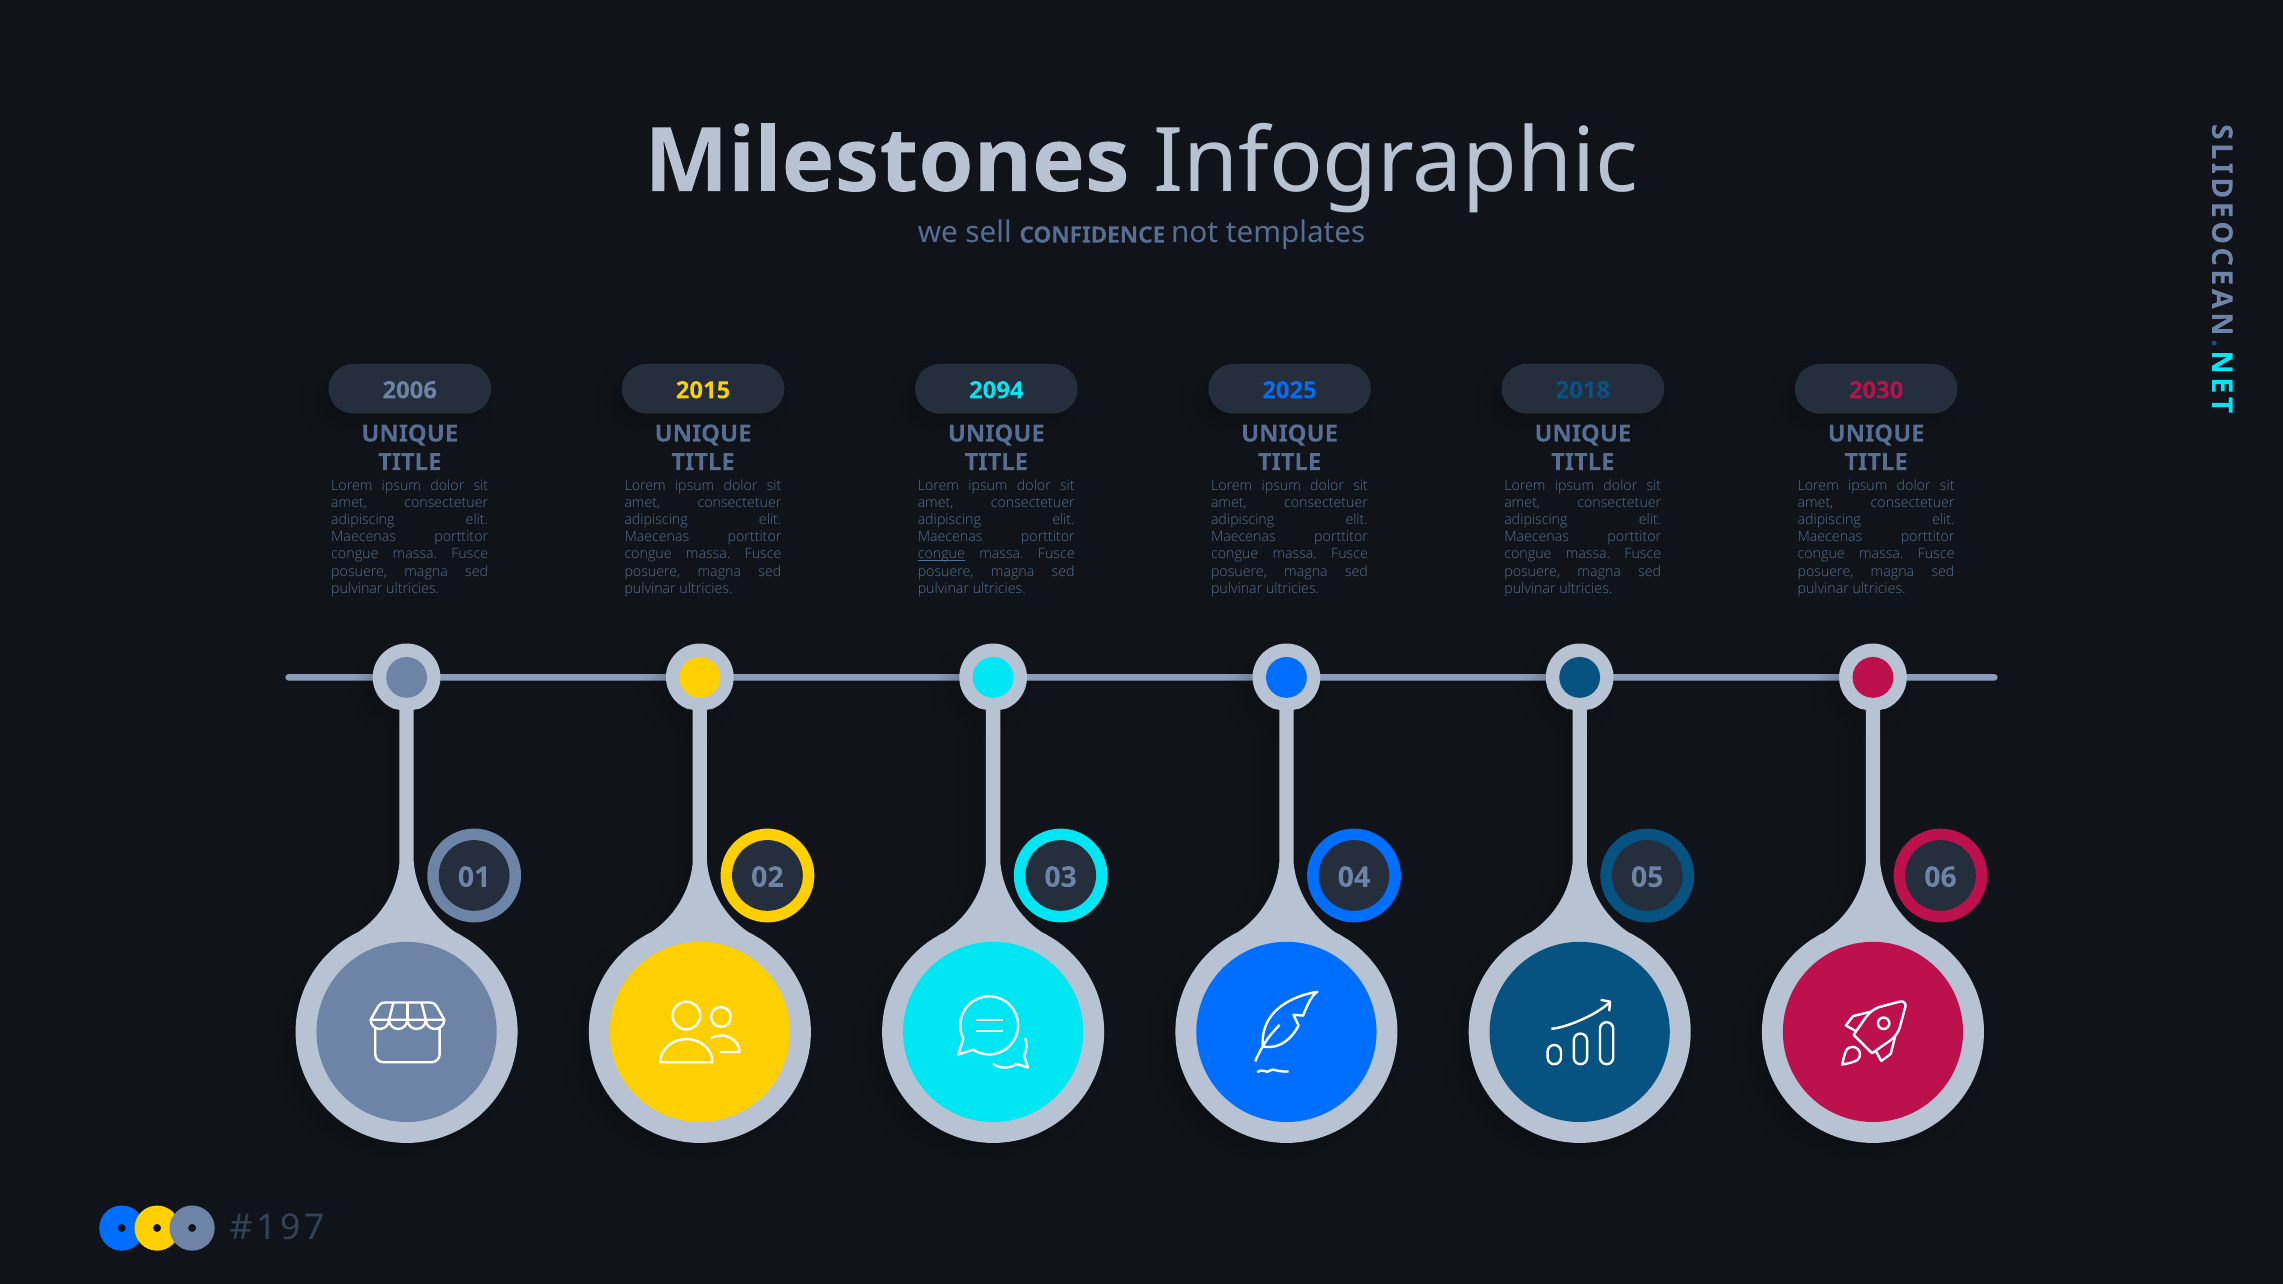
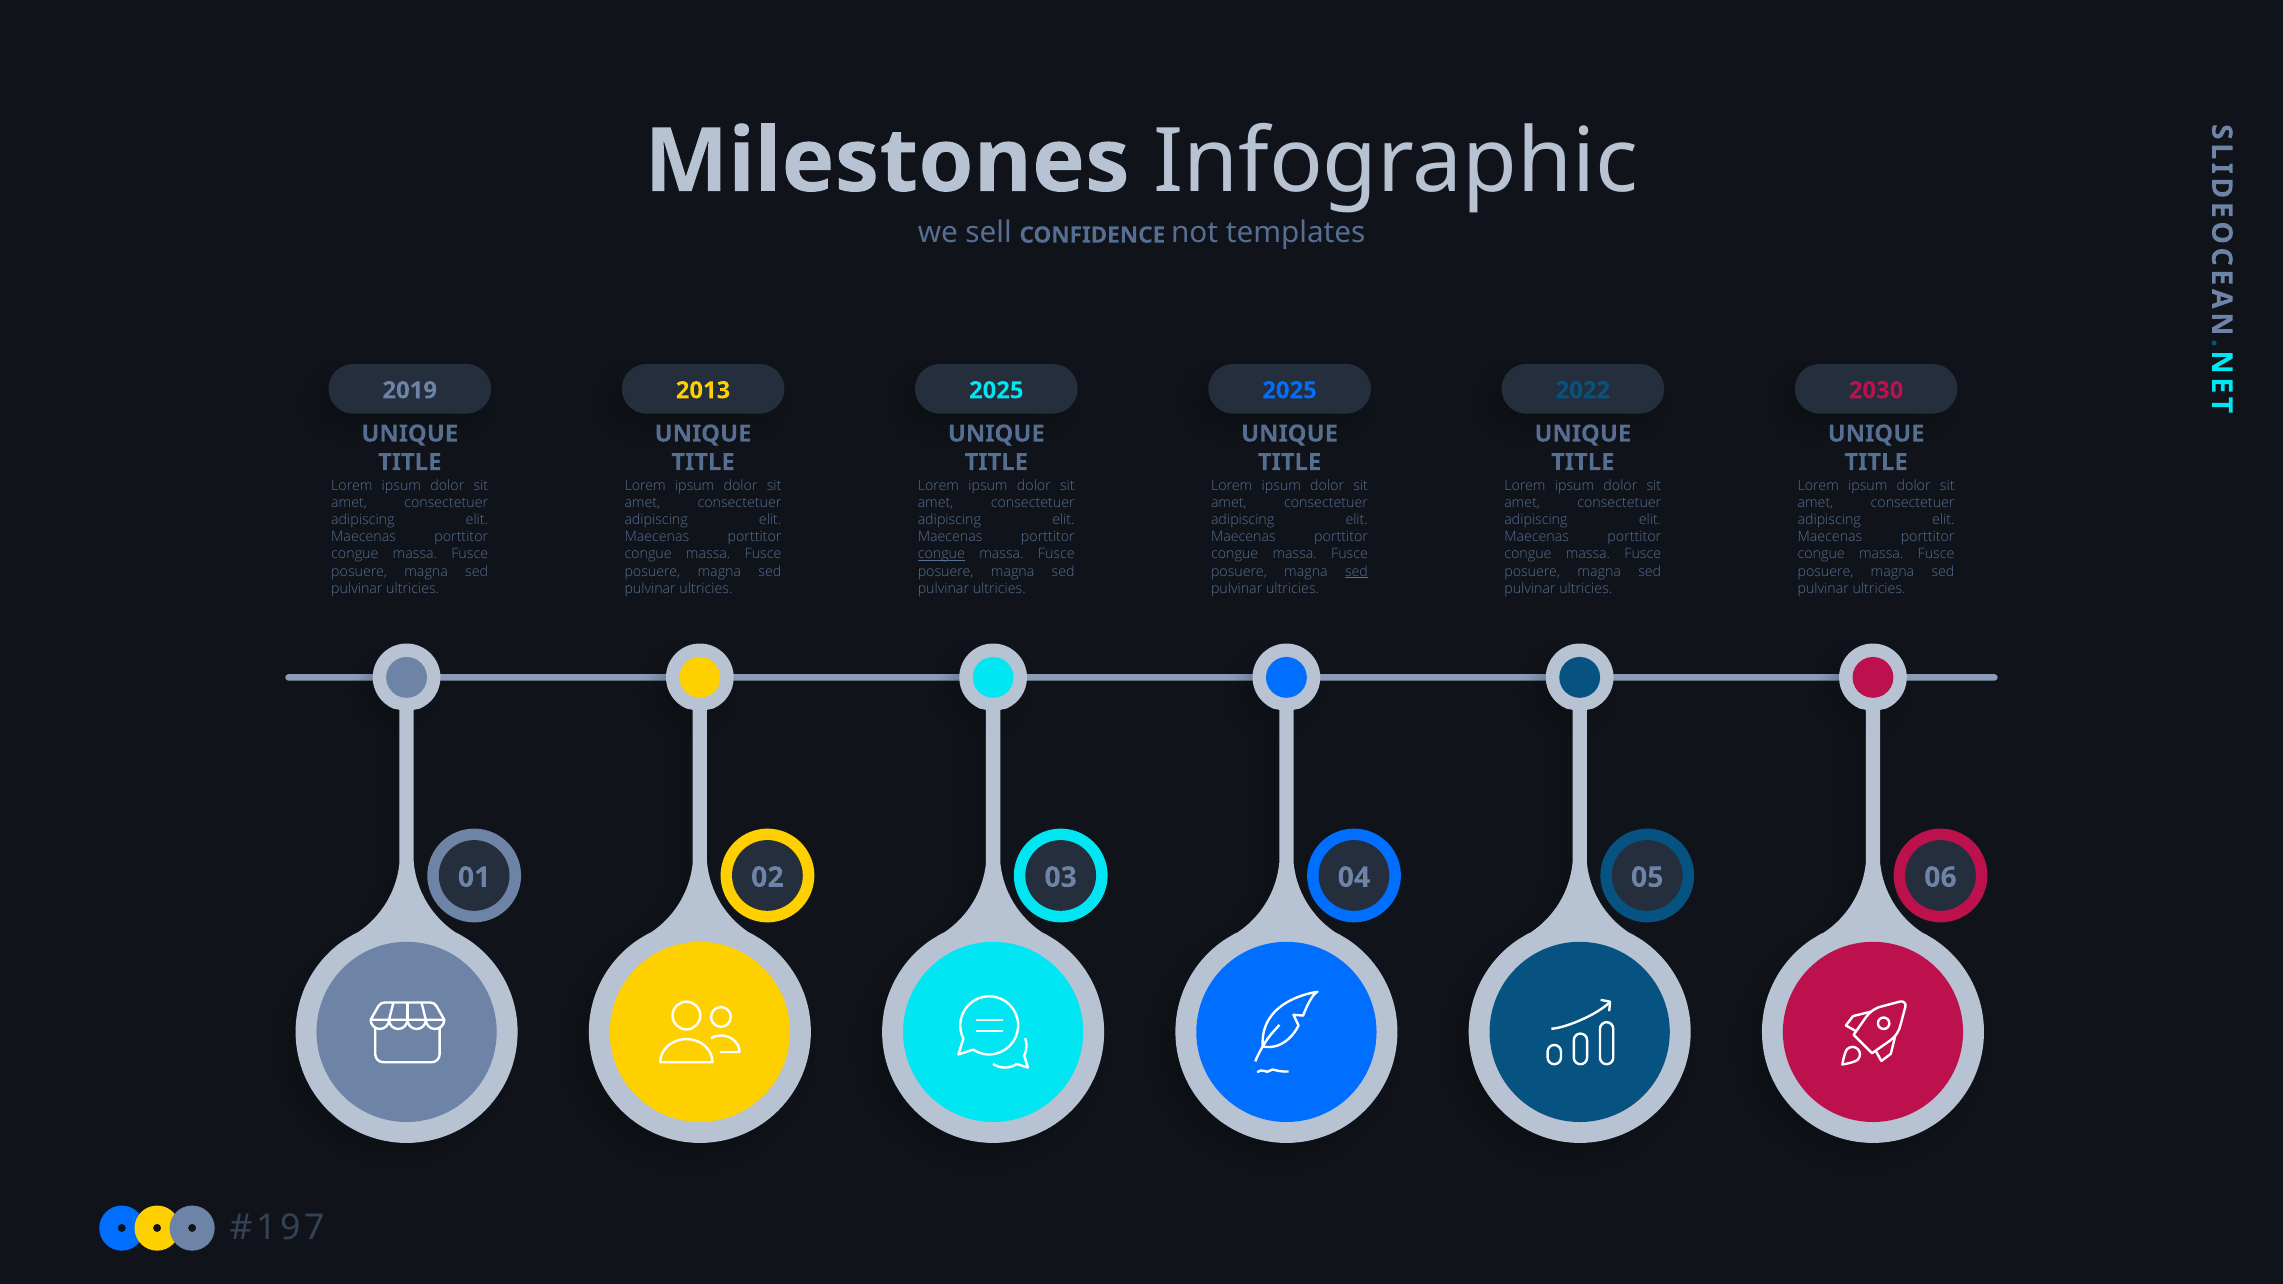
2006: 2006 -> 2019
2015: 2015 -> 2013
2094 at (996, 390): 2094 -> 2025
2018: 2018 -> 2022
sed at (1356, 571) underline: none -> present
